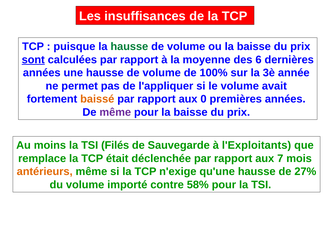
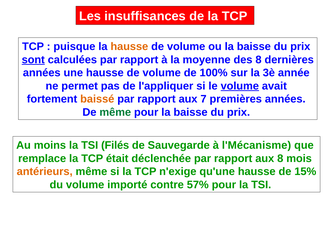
hausse at (129, 47) colour: green -> orange
des 6: 6 -> 8
volume at (240, 86) underline: none -> present
0: 0 -> 7
même at (115, 112) colour: purple -> green
l'Exploitants: l'Exploitants -> l'Mécanisme
aux 7: 7 -> 8
27%: 27% -> 15%
58%: 58% -> 57%
